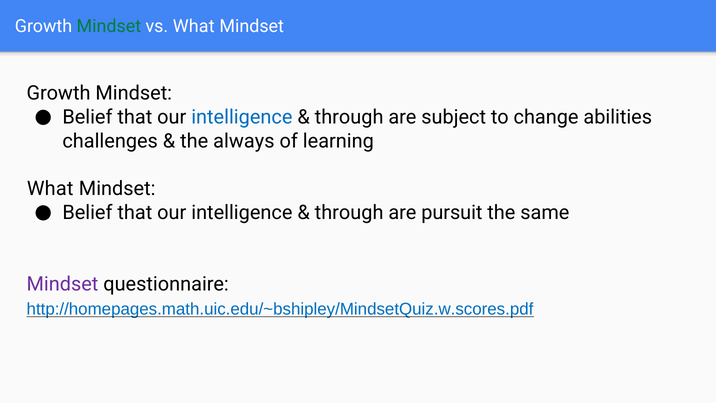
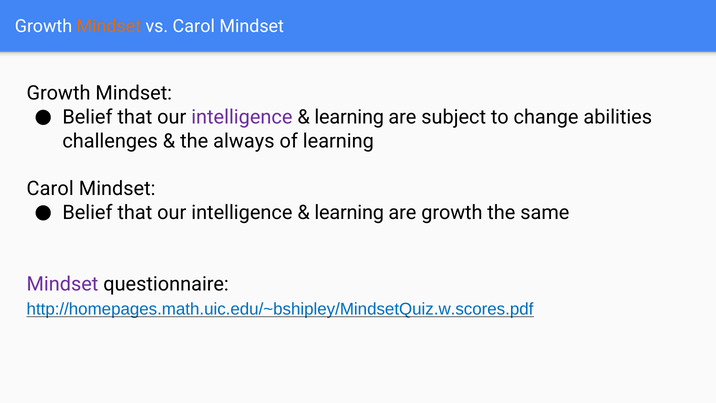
Mindset at (109, 26) colour: green -> orange
vs What: What -> Carol
intelligence at (242, 117) colour: blue -> purple
through at (349, 117): through -> learning
What at (50, 189): What -> Carol
through at (349, 213): through -> learning
are pursuit: pursuit -> growth
